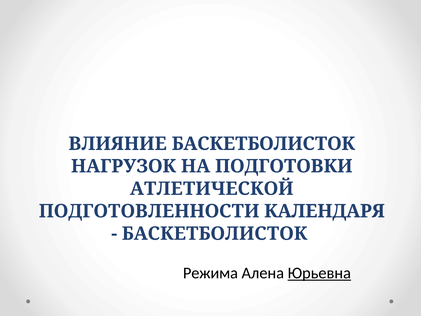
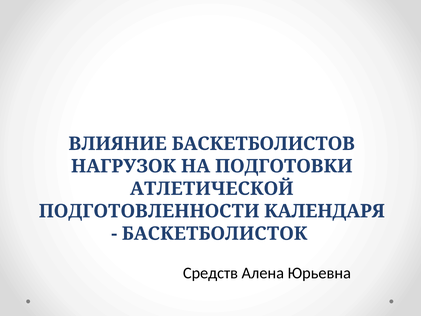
ВЛИЯНИЕ БАСКЕТБОЛИСТОК: БАСКЕТБОЛИСТОК -> БАСКЕТБОЛИСТОВ
Режима: Режима -> Средств
Юрьевна underline: present -> none
